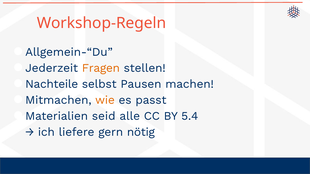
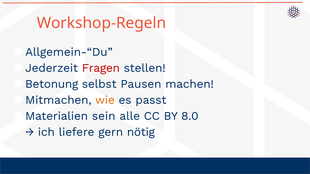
Fragen colour: orange -> red
Nachteile: Nachteile -> Betonung
seid: seid -> sein
5.4: 5.4 -> 8.0
